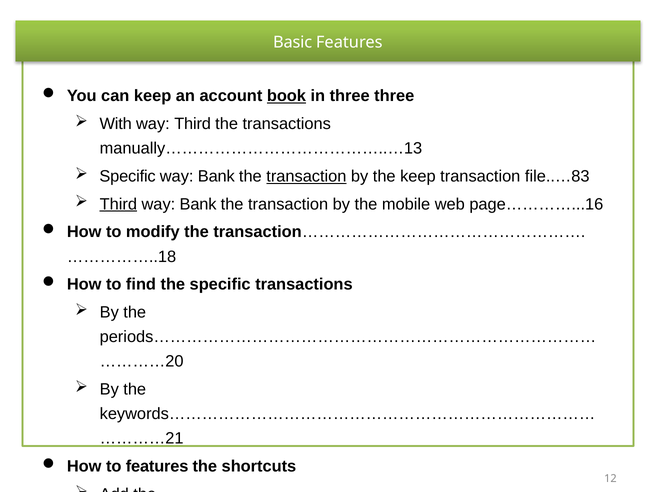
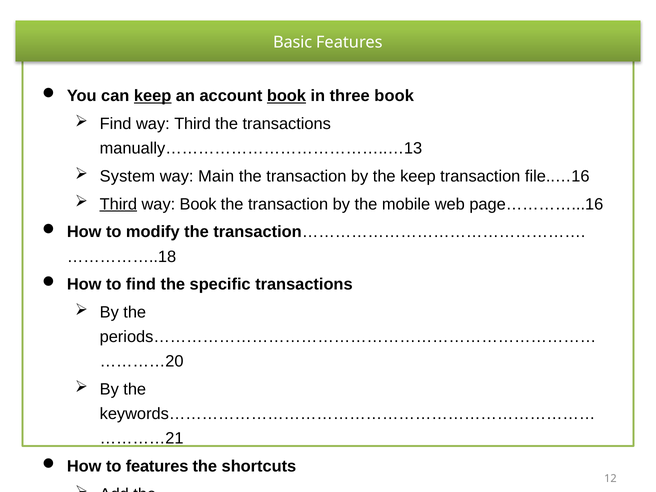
keep at (153, 96) underline: none -> present
three three: three -> book
With at (116, 124): With -> Find
Specific at (128, 176): Specific -> System
Bank at (216, 176): Bank -> Main
transaction at (306, 176) underline: present -> none
file..…83: file..…83 -> file..…16
Bank at (198, 204): Bank -> Book
